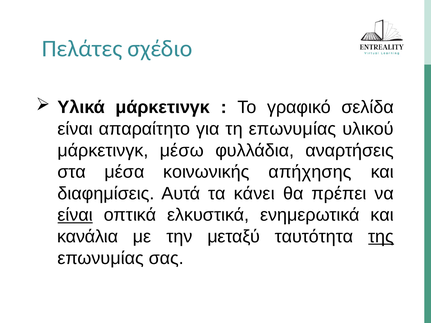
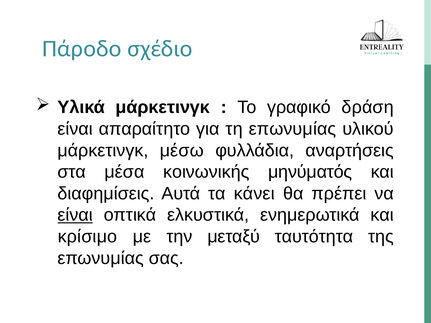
Πελάτες: Πελάτες -> Πάροδο
σελίδα: σελίδα -> δράση
απήχησης: απήχησης -> μηνύματός
κανάλια: κανάλια -> κρίσιμο
της underline: present -> none
